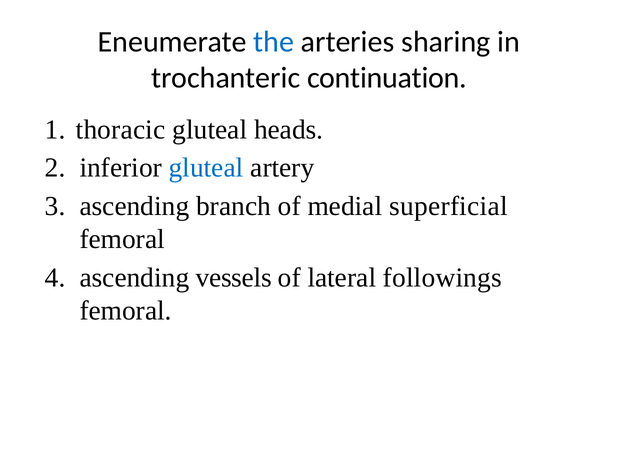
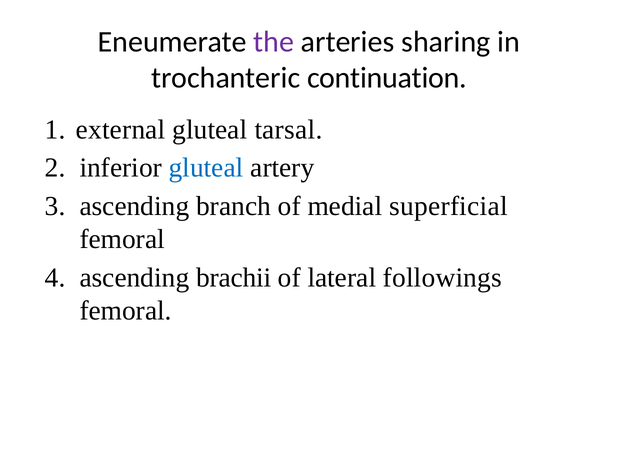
the colour: blue -> purple
thoracic: thoracic -> external
heads: heads -> tarsal
vessels: vessels -> brachii
